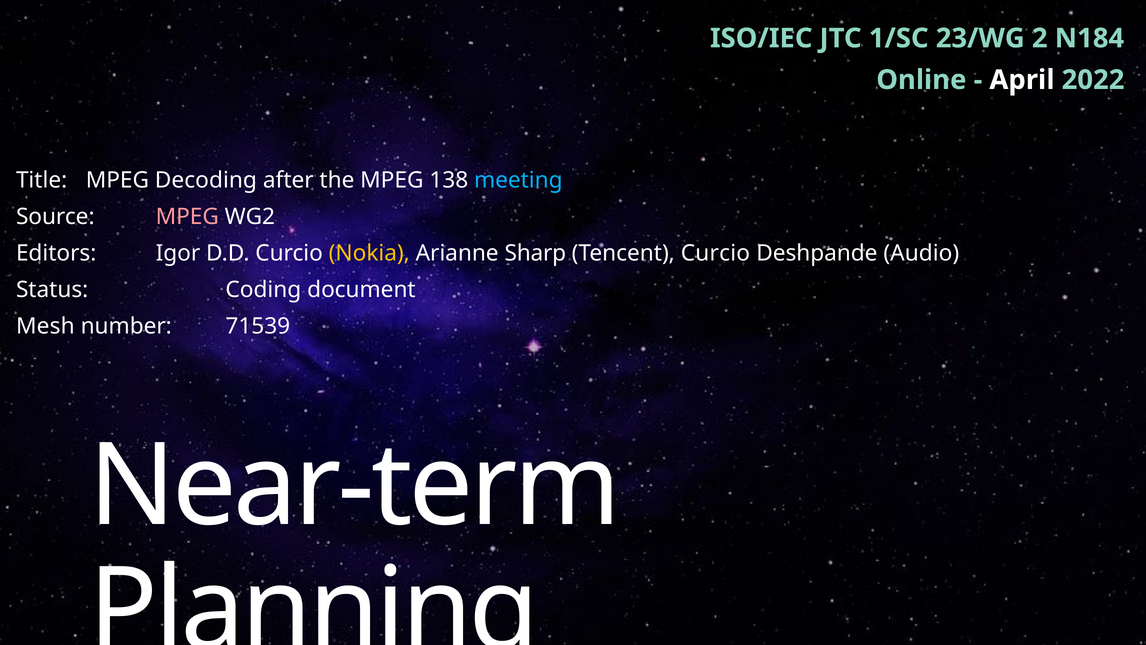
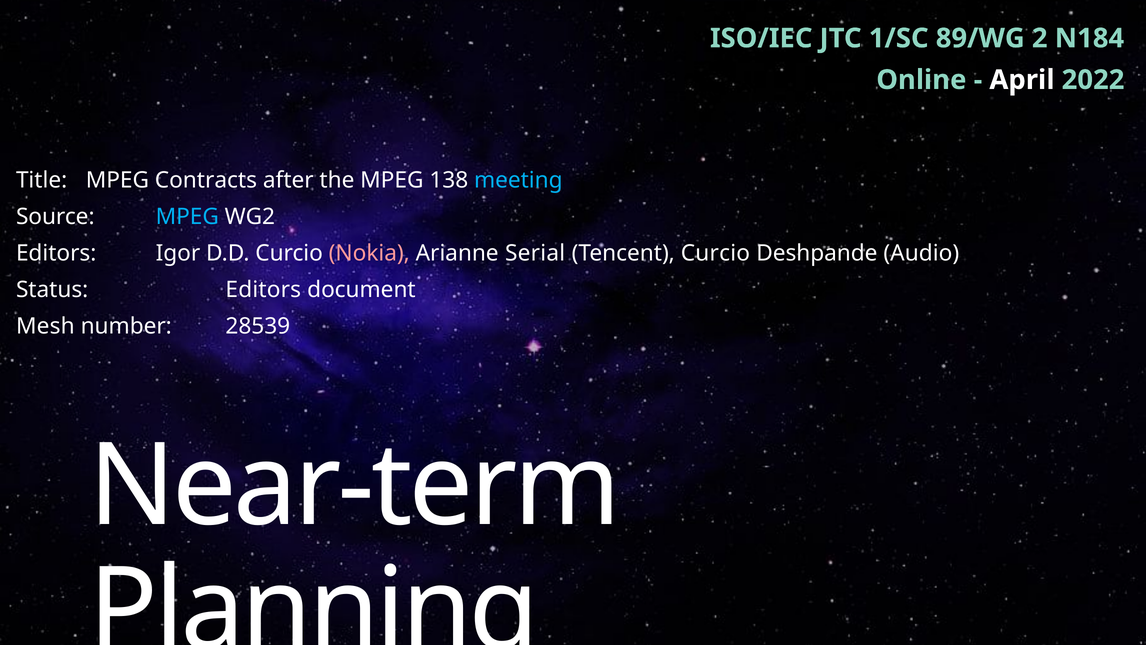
23/WG: 23/WG -> 89/WG
Decoding: Decoding -> Contracts
MPEG at (187, 217) colour: pink -> light blue
Nokia colour: yellow -> pink
Sharp: Sharp -> Serial
Status Coding: Coding -> Editors
71539: 71539 -> 28539
